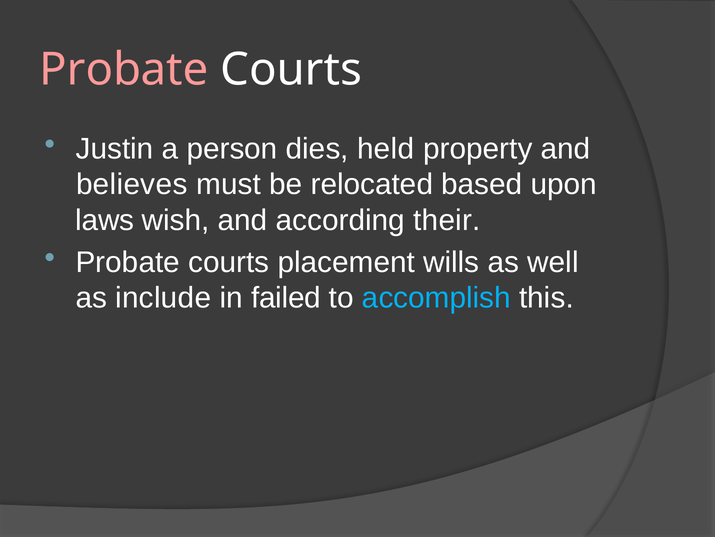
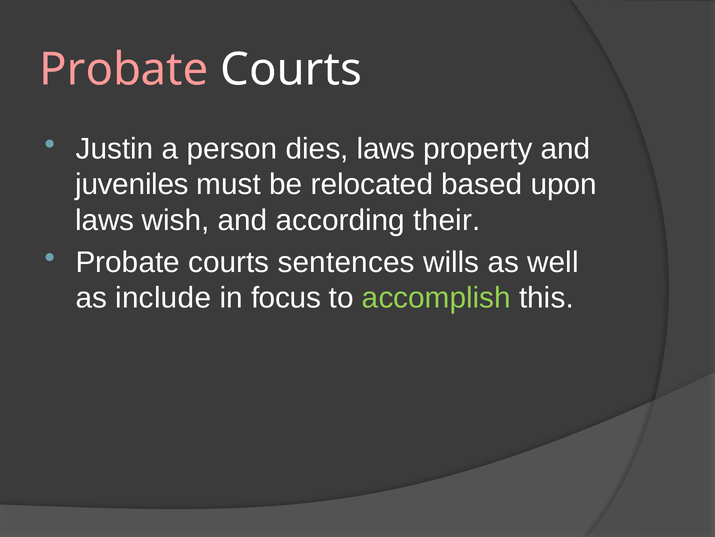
dies held: held -> laws
believes: believes -> juveniles
placement: placement -> sentences
failed: failed -> focus
accomplish colour: light blue -> light green
